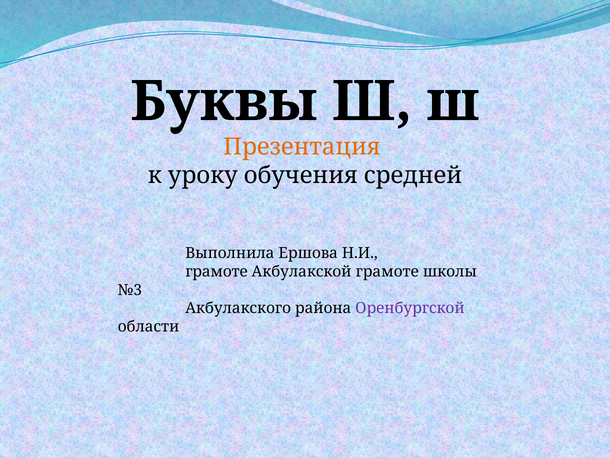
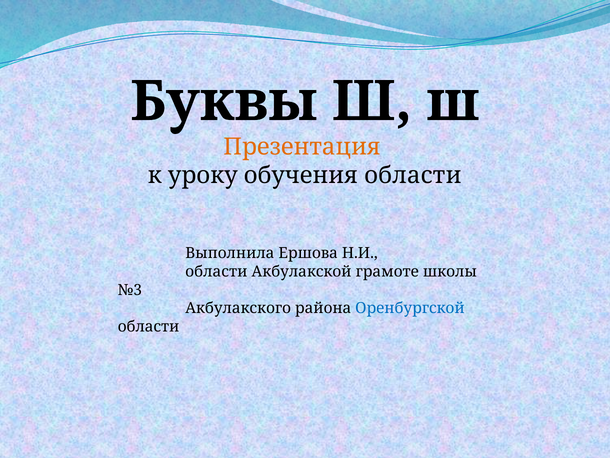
обучения средней: средней -> области
грамоте at (216, 271): грамоте -> области
Оренбургской colour: purple -> blue
